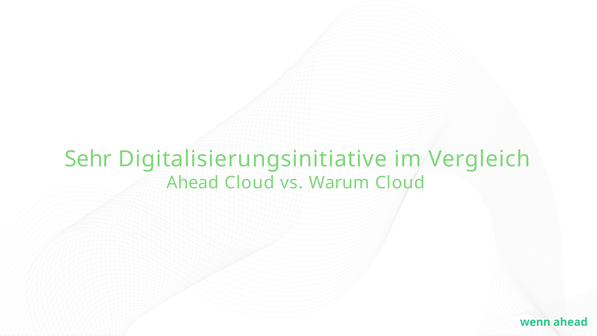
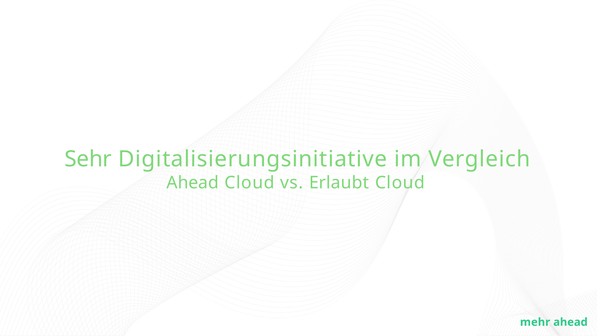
Warum: Warum -> Erlaubt
wenn: wenn -> mehr
